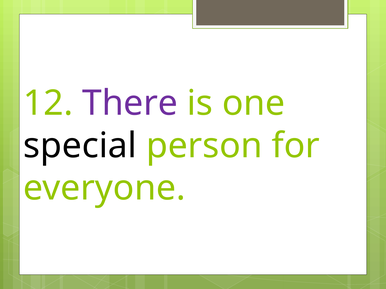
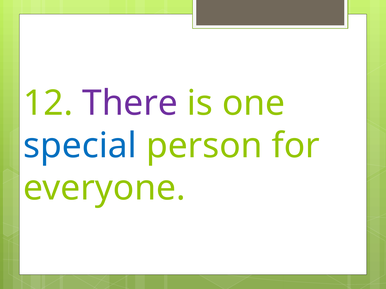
special colour: black -> blue
